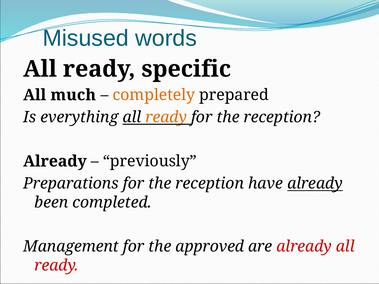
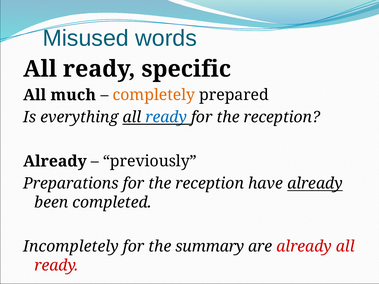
ready at (166, 117) colour: orange -> blue
Management: Management -> Incompletely
approved: approved -> summary
